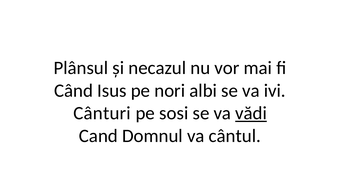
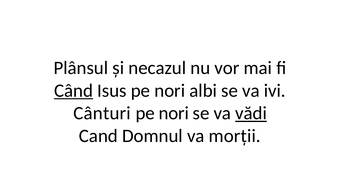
Când underline: none -> present
sosi at (174, 113): sosi -> nori
cântul: cântul -> morții
